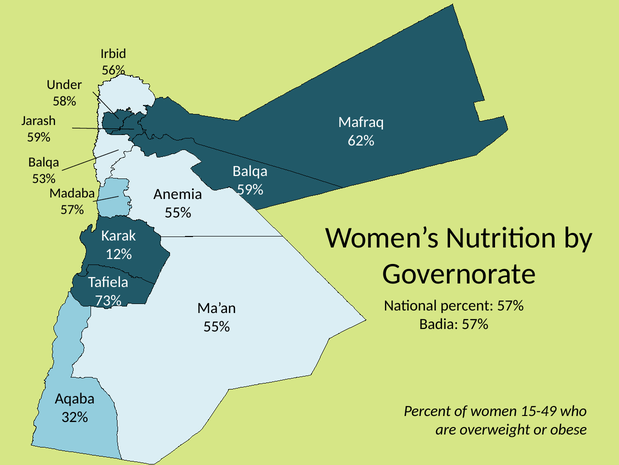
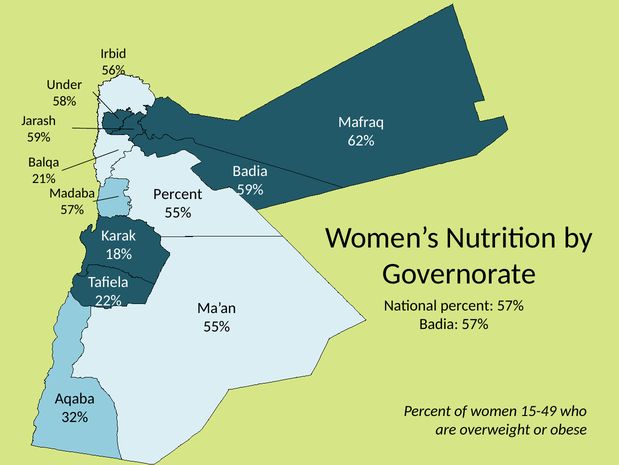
Balqa at (250, 171): Balqa -> Badia
53%: 53% -> 21%
Anemia at (178, 194): Anemia -> Percent
12%: 12% -> 18%
73%: 73% -> 22%
